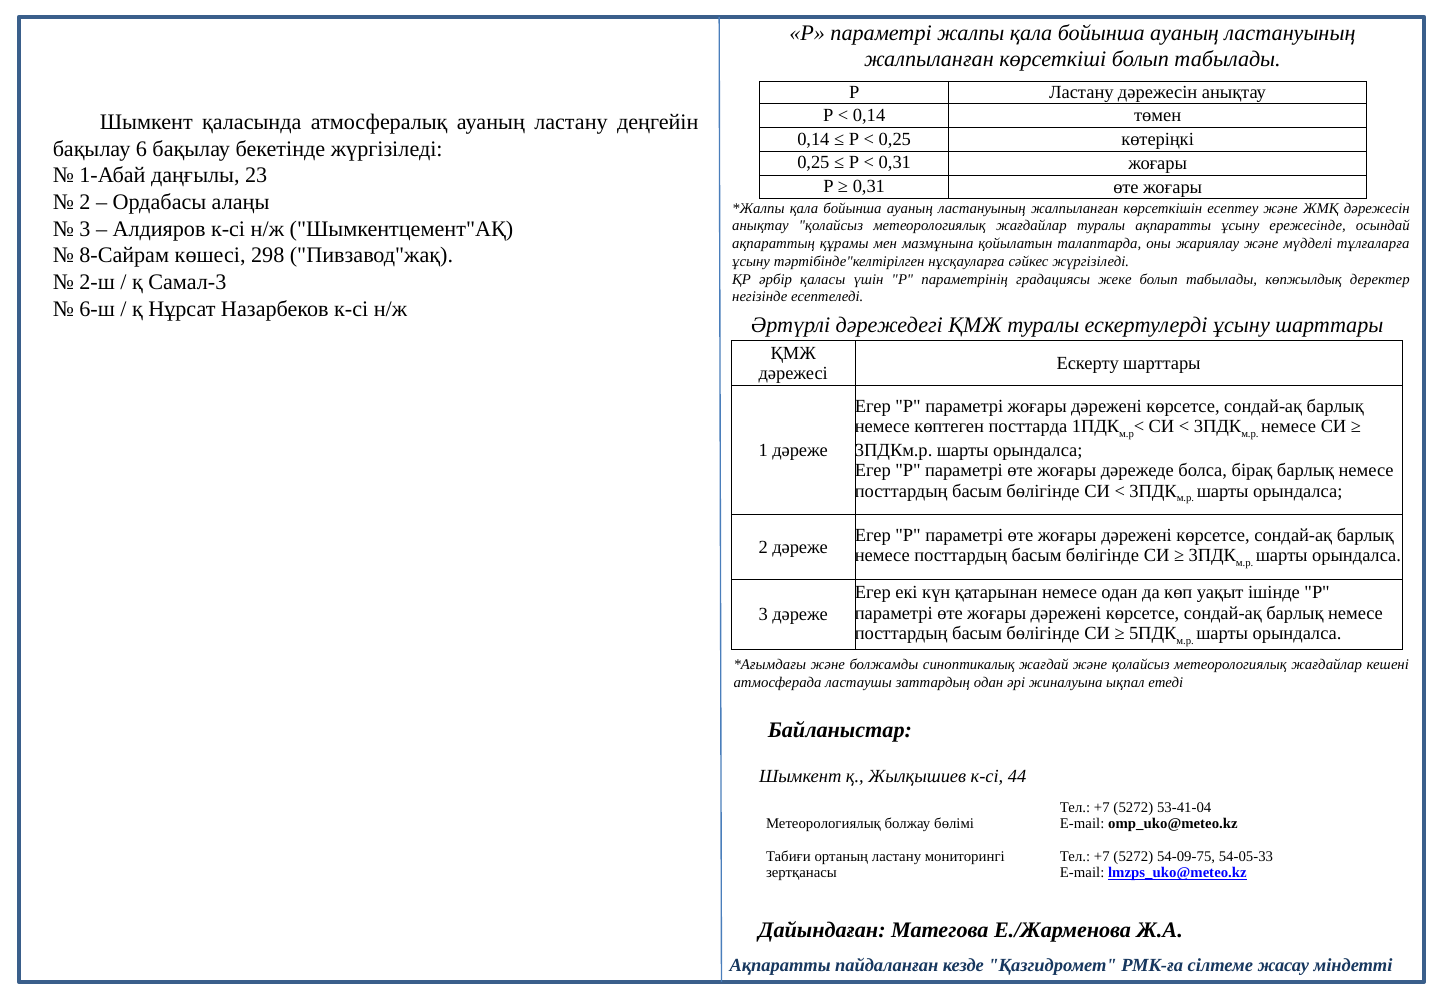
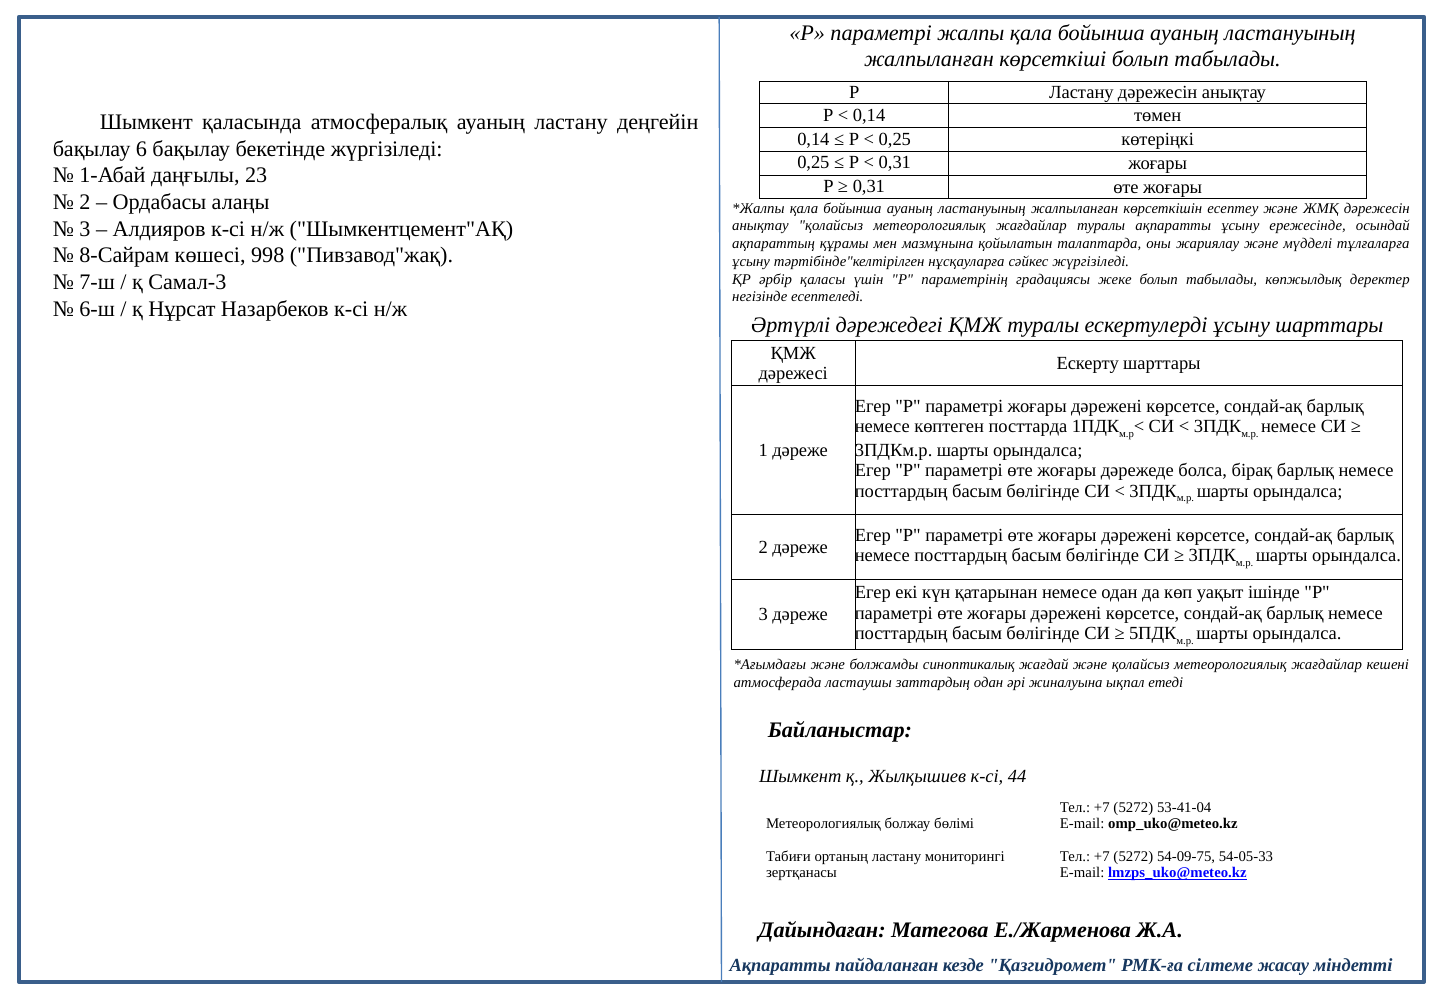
298: 298 -> 998
2-ш: 2-ш -> 7-ш
